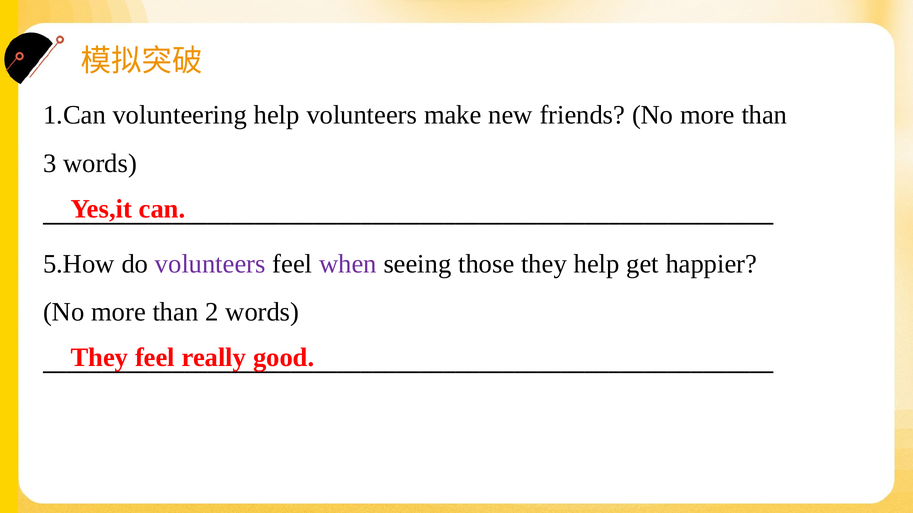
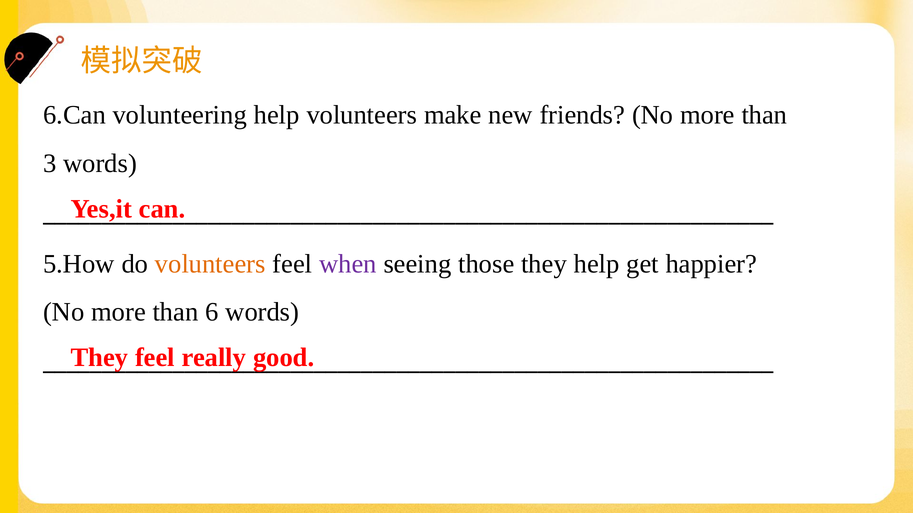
1.Can: 1.Can -> 6.Can
volunteers at (210, 264) colour: purple -> orange
2: 2 -> 6
